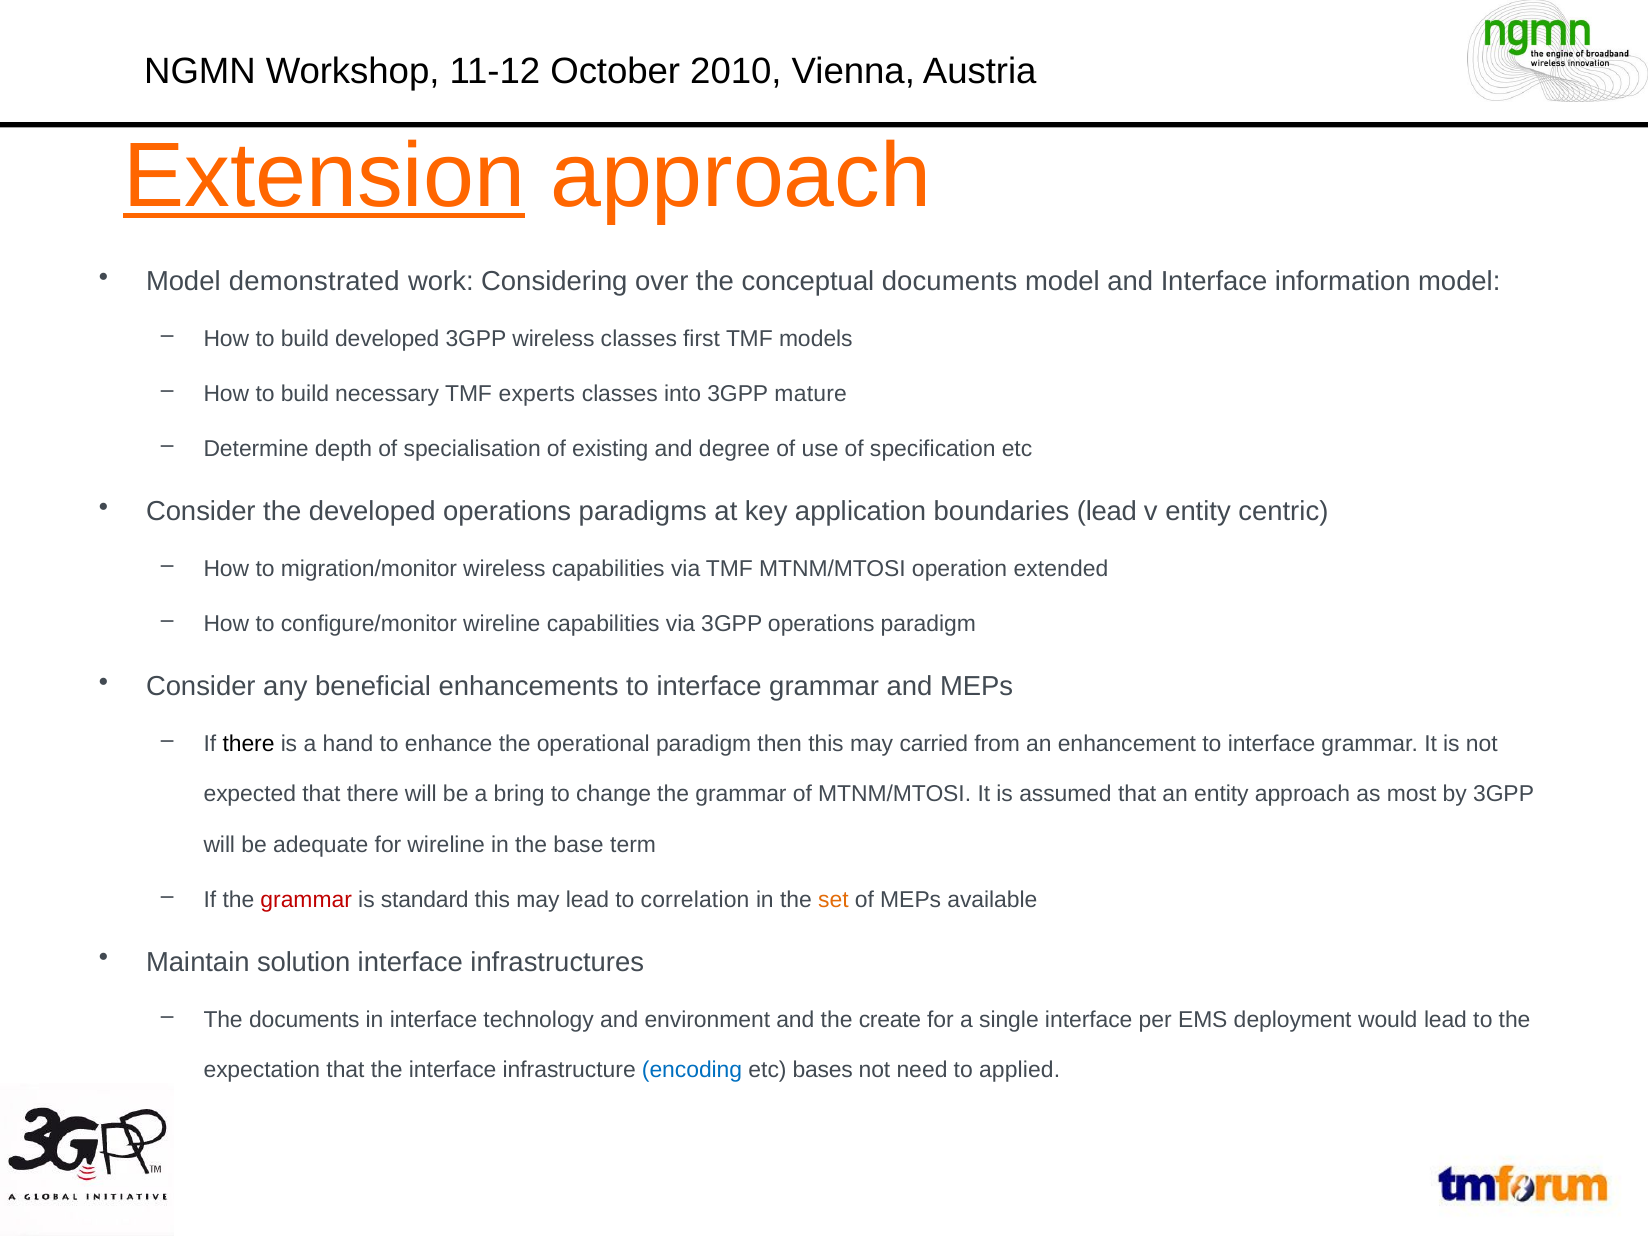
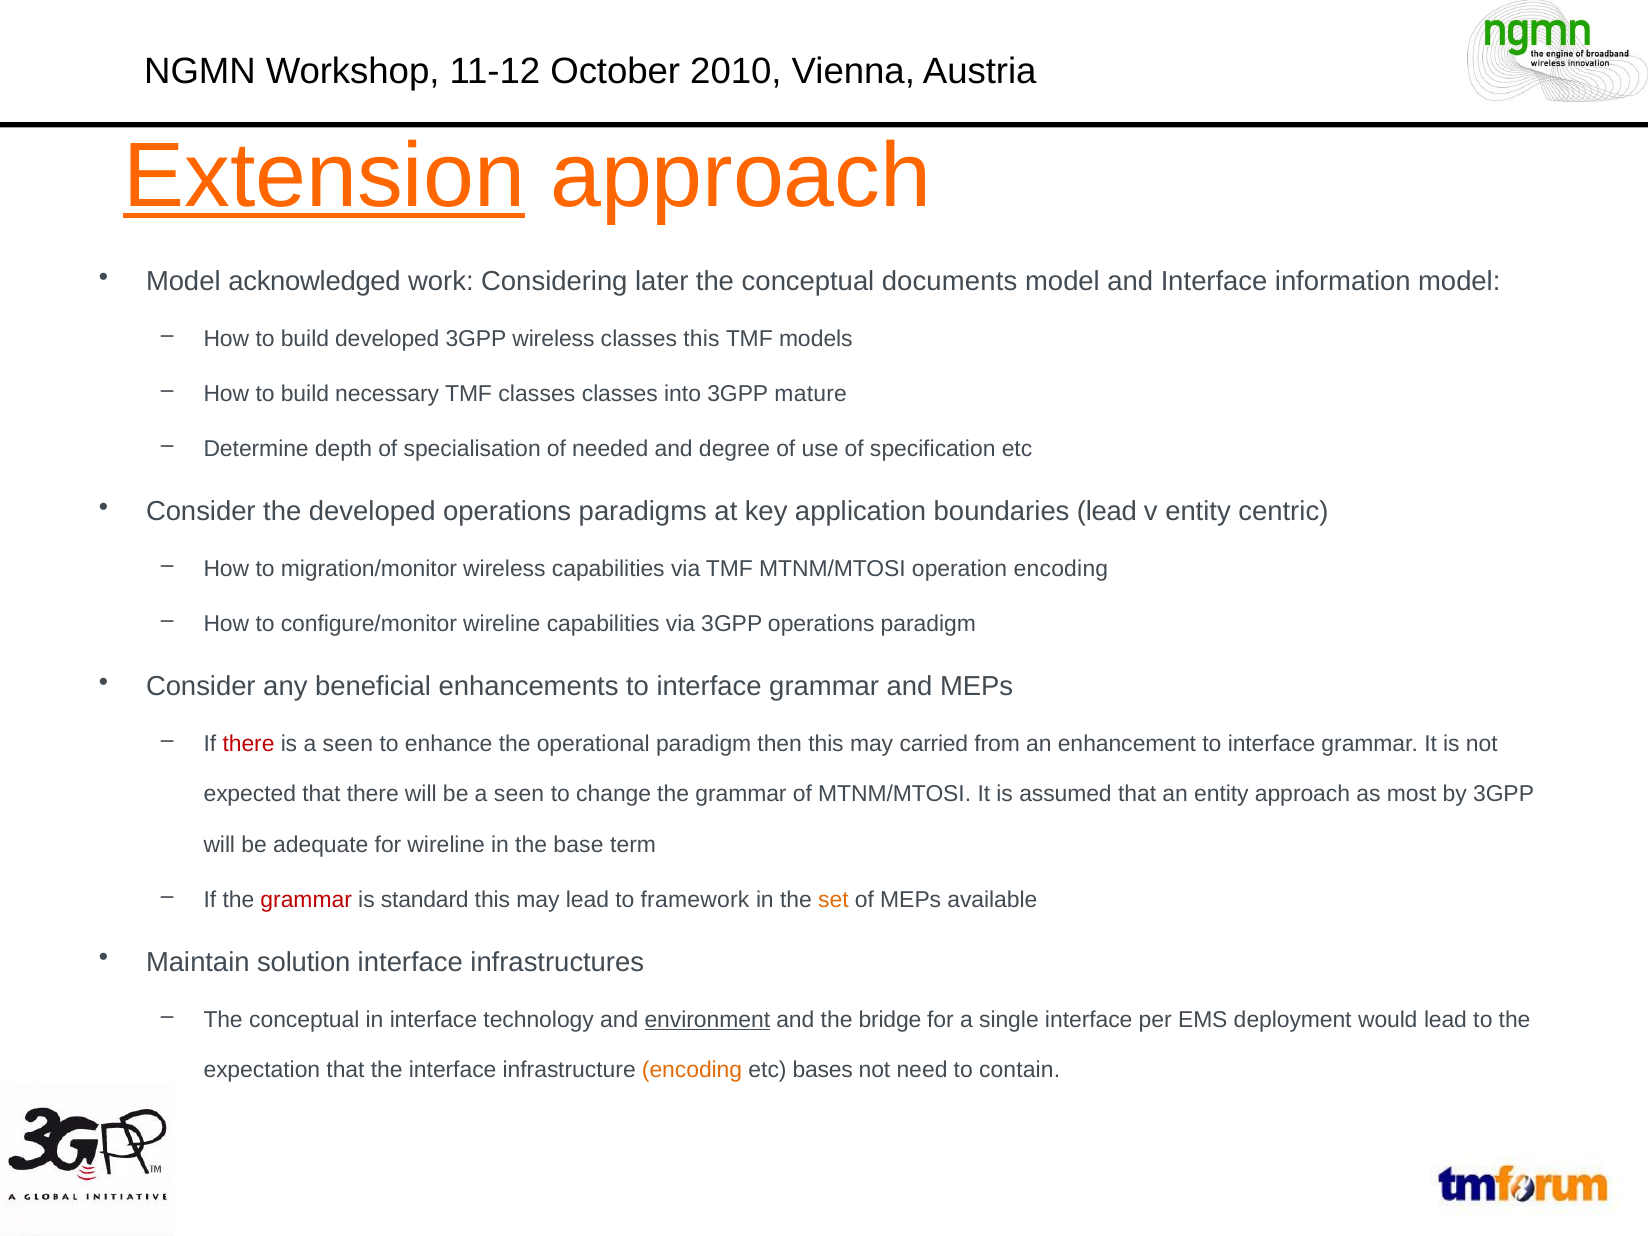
demonstrated: demonstrated -> acknowledged
over: over -> later
classes first: first -> this
TMF experts: experts -> classes
existing: existing -> needed
operation extended: extended -> encoding
there at (249, 744) colour: black -> red
is a hand: hand -> seen
be a bring: bring -> seen
correlation: correlation -> framework
documents at (304, 1020): documents -> conceptual
environment underline: none -> present
create: create -> bridge
encoding at (692, 1070) colour: blue -> orange
applied: applied -> contain
